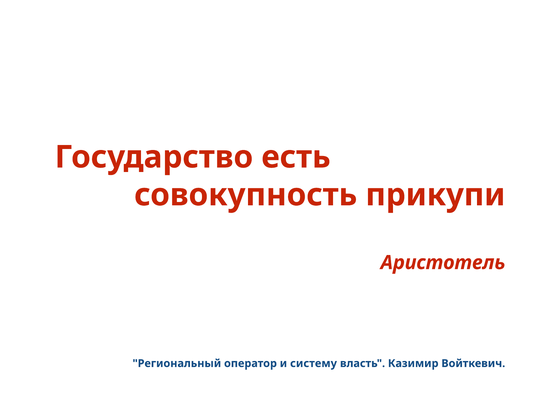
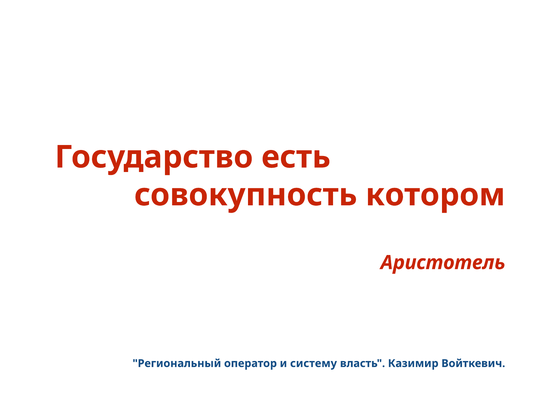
прикупи: прикупи -> котором
